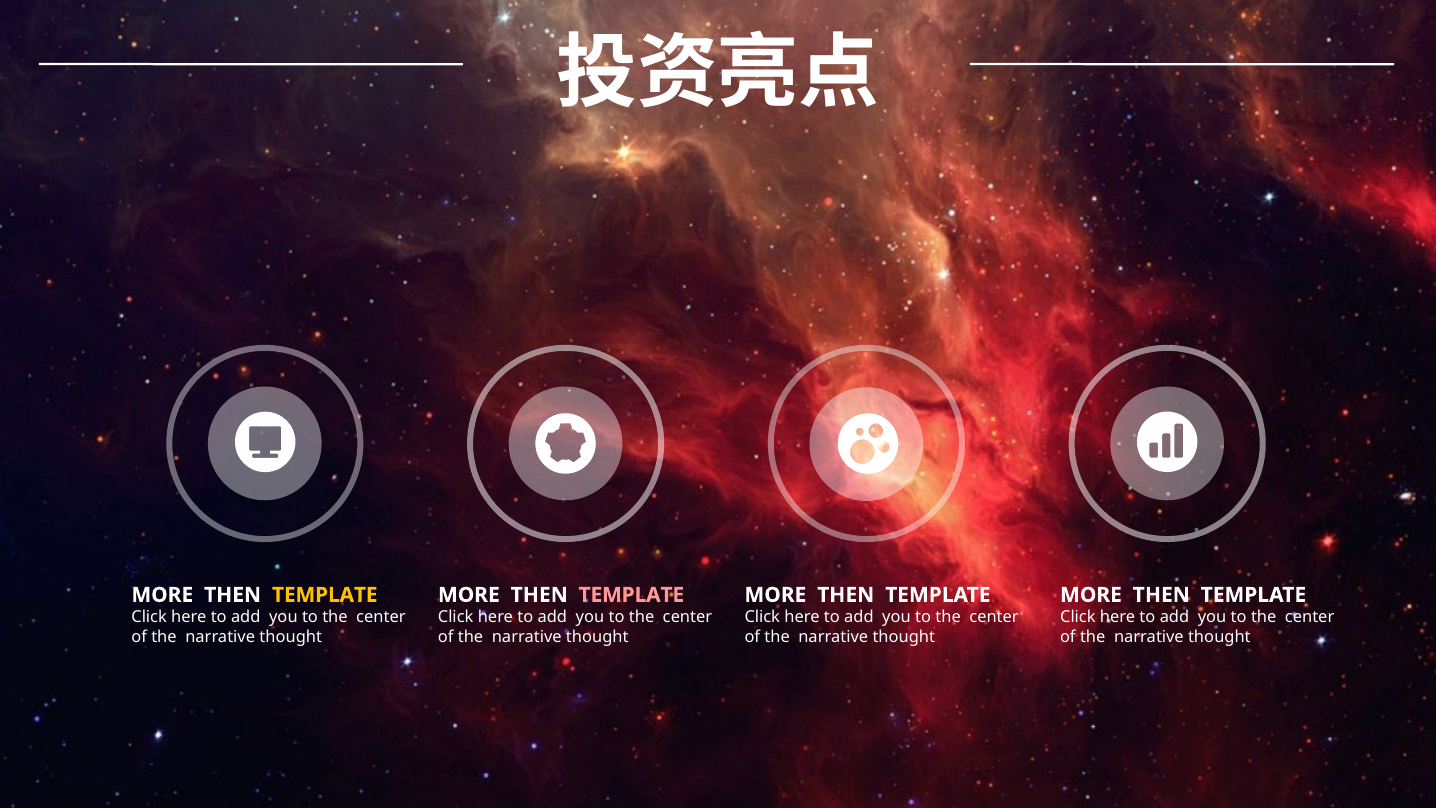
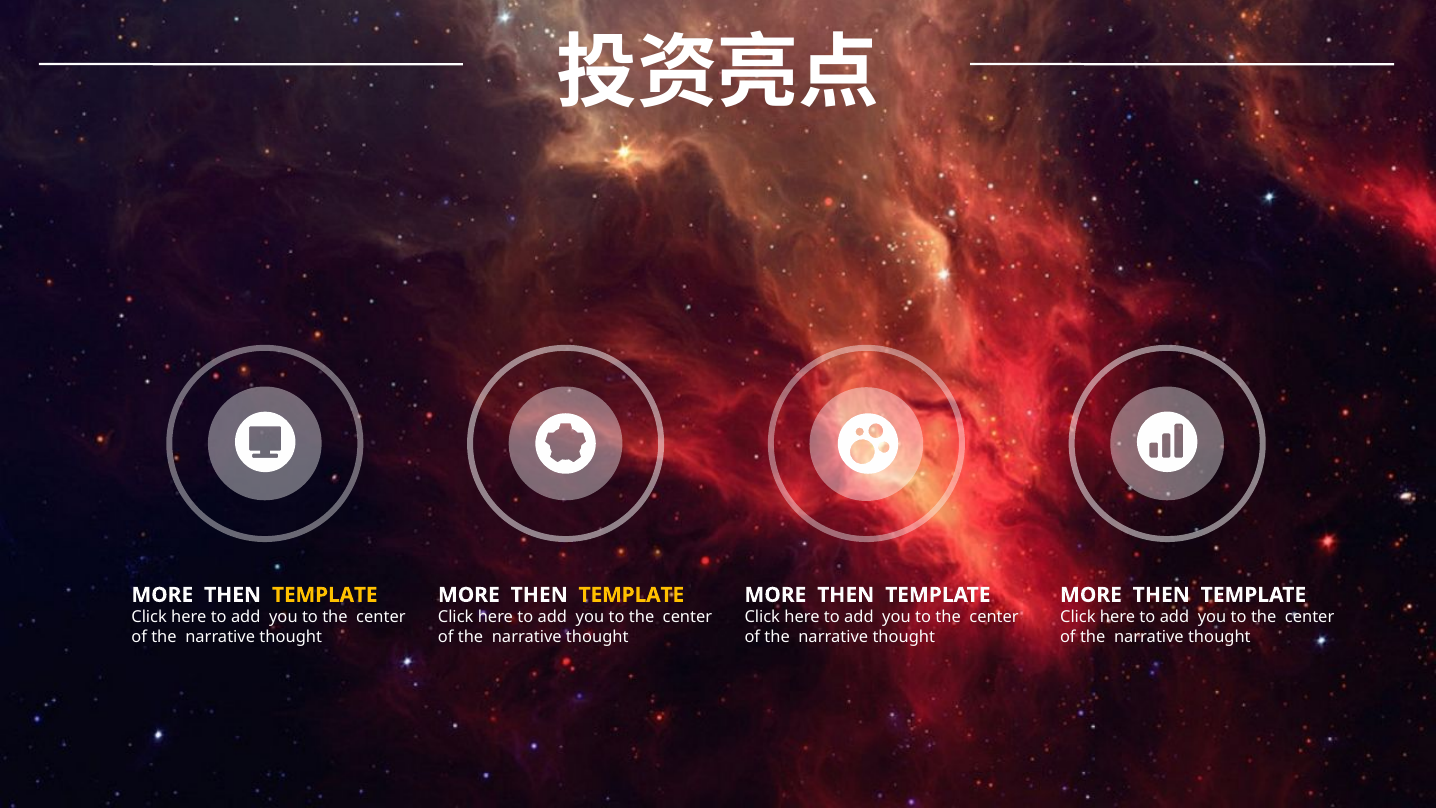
TEMPLATE at (631, 595) colour: pink -> yellow
